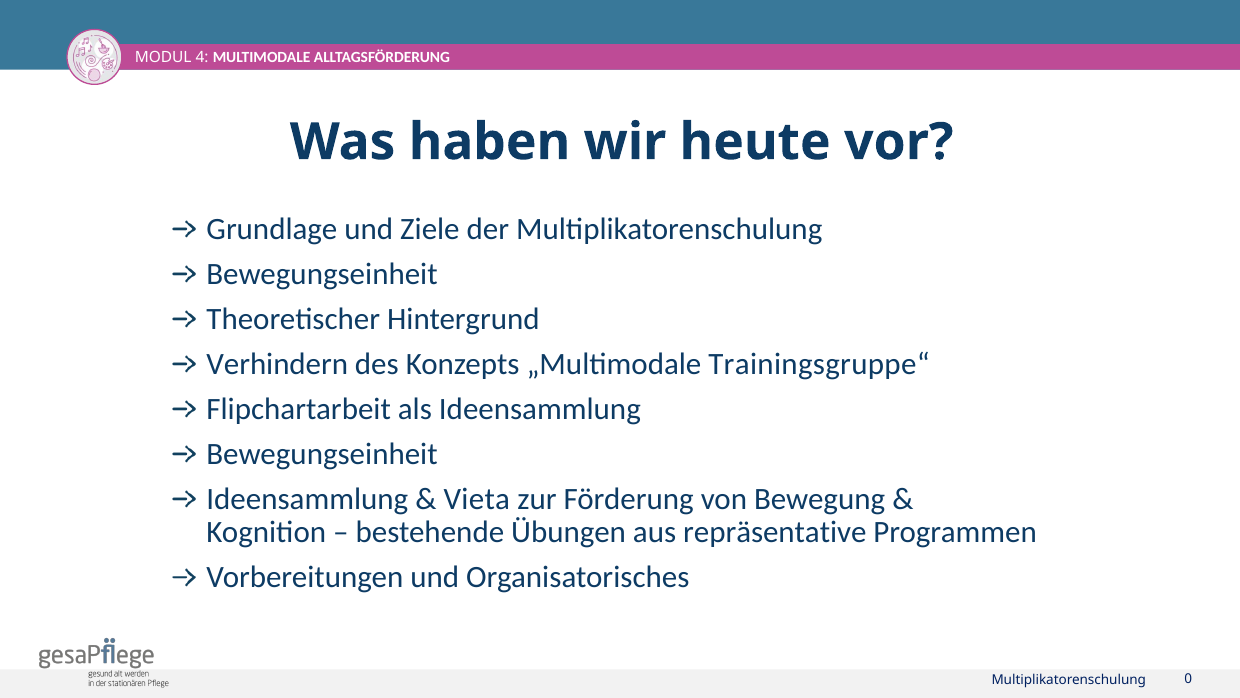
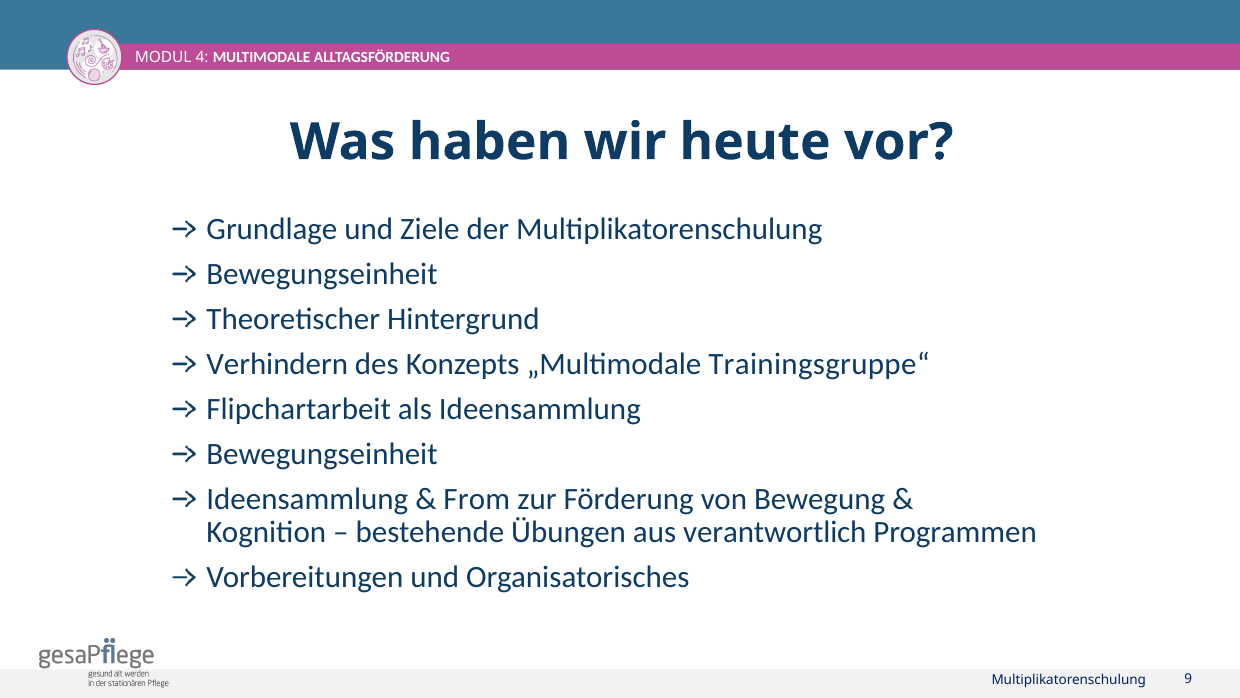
Vieta: Vieta -> From
repräsentative: repräsentative -> verantwortlich
0: 0 -> 9
